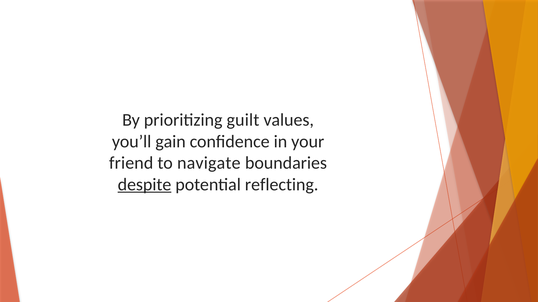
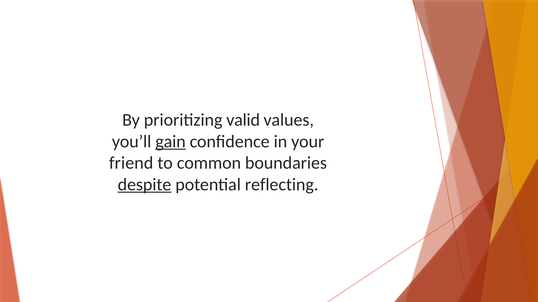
guilt: guilt -> valid
gain underline: none -> present
navigate: navigate -> common
